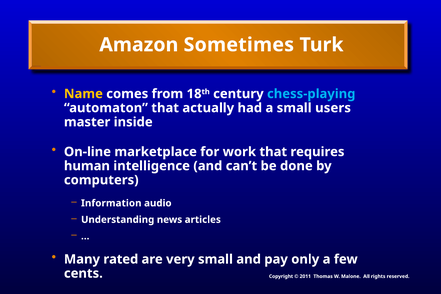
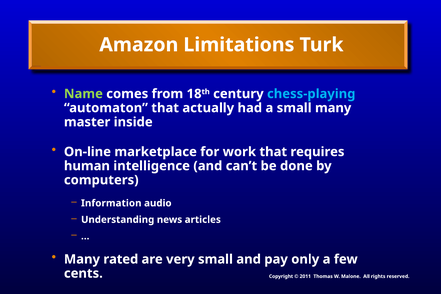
Sometimes: Sometimes -> Limitations
Name colour: yellow -> light green
small users: users -> many
